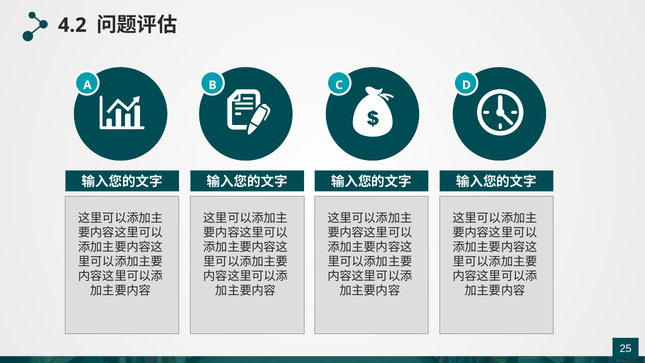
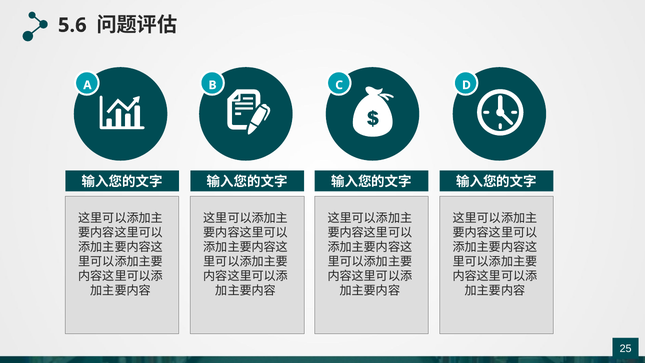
4.2: 4.2 -> 5.6
